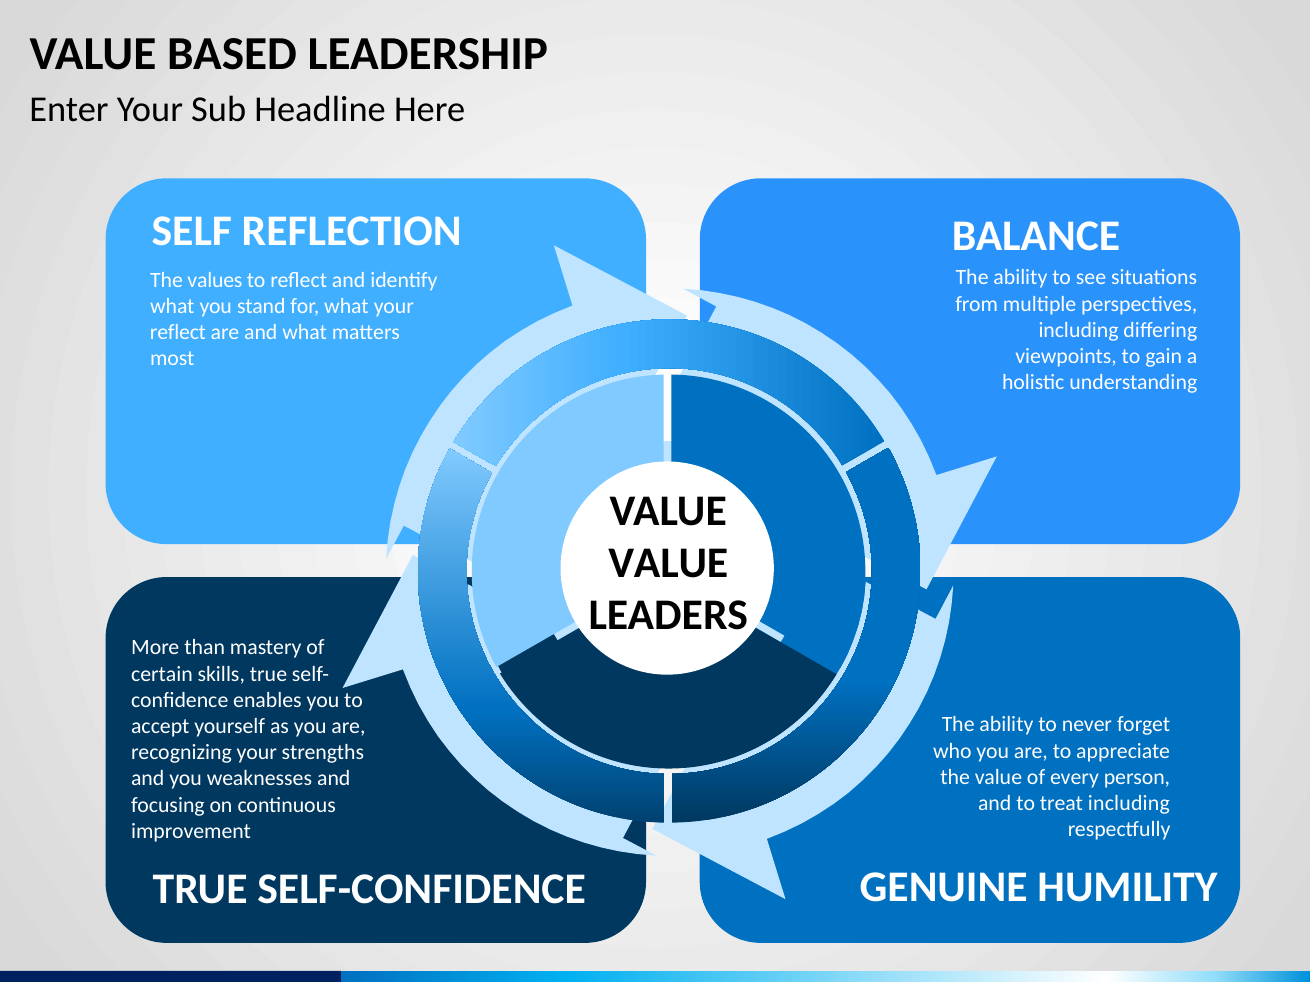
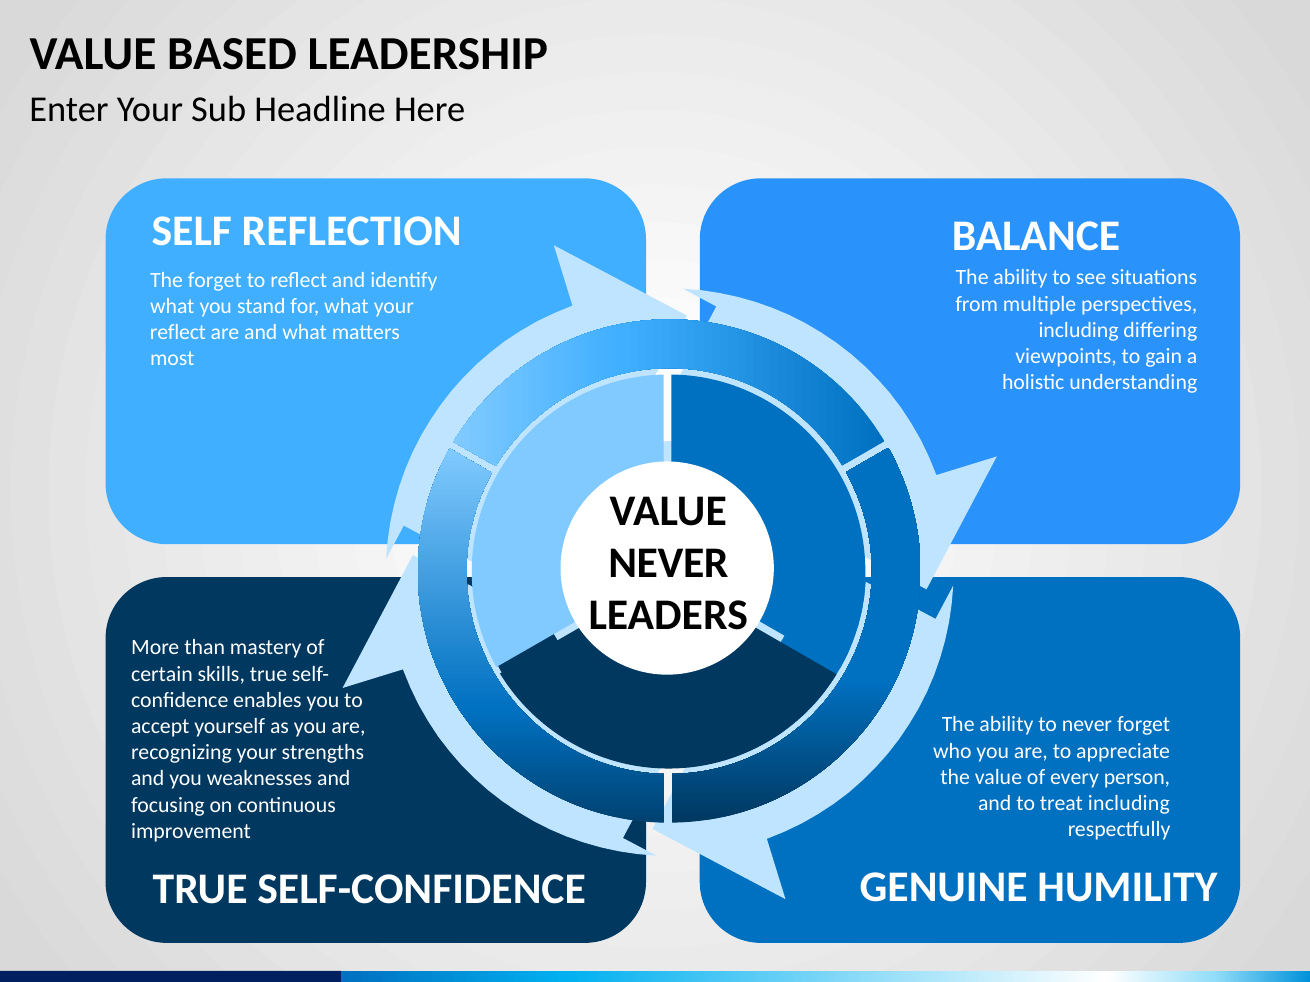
The values: values -> forget
VALUE at (668, 563): VALUE -> NEVER
